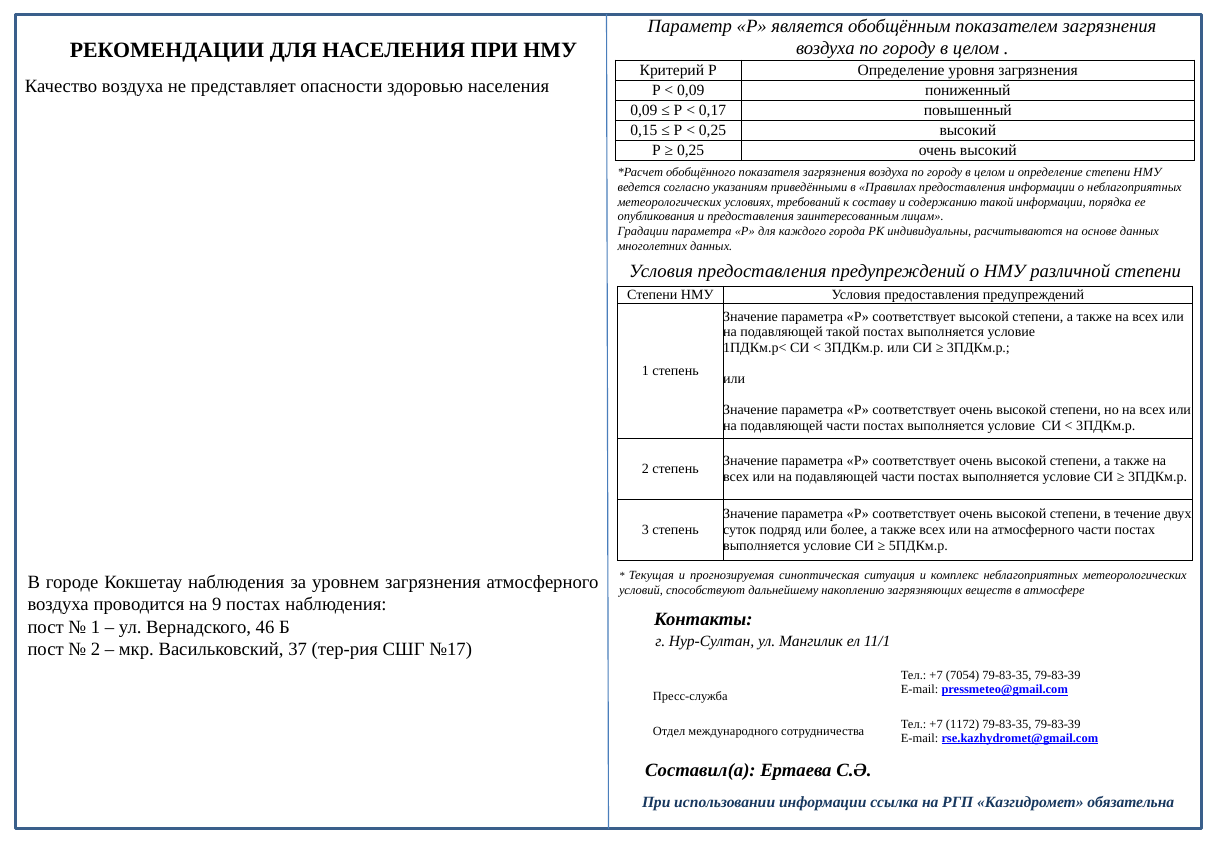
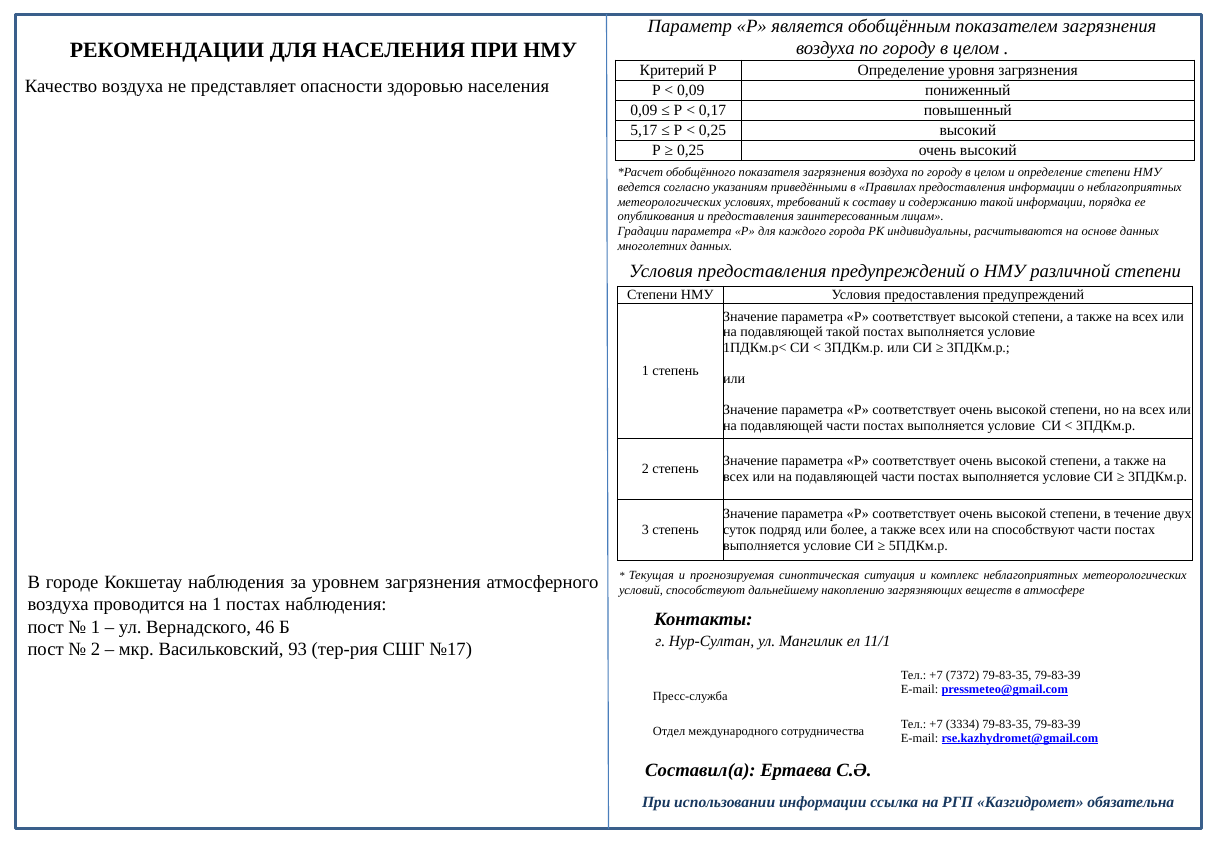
0,15: 0,15 -> 5,17
на атмосферного: атмосферного -> способствуют
на 9: 9 -> 1
37: 37 -> 93
7054: 7054 -> 7372
1172: 1172 -> 3334
